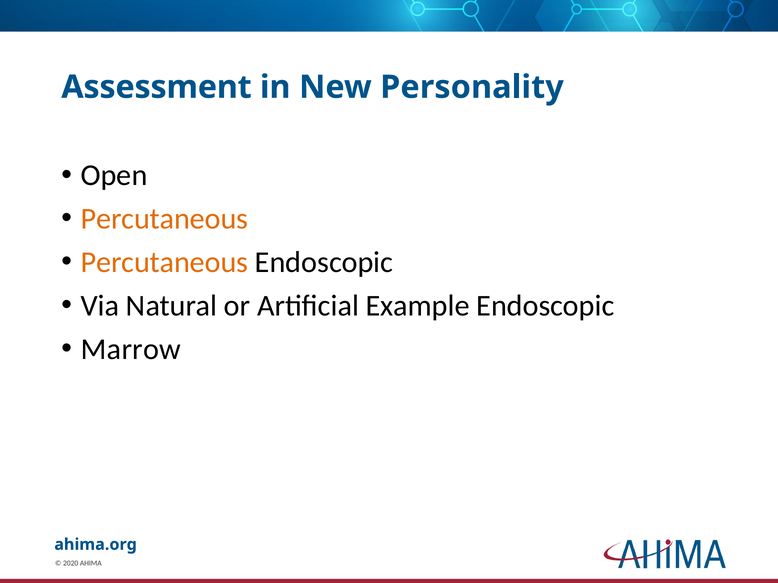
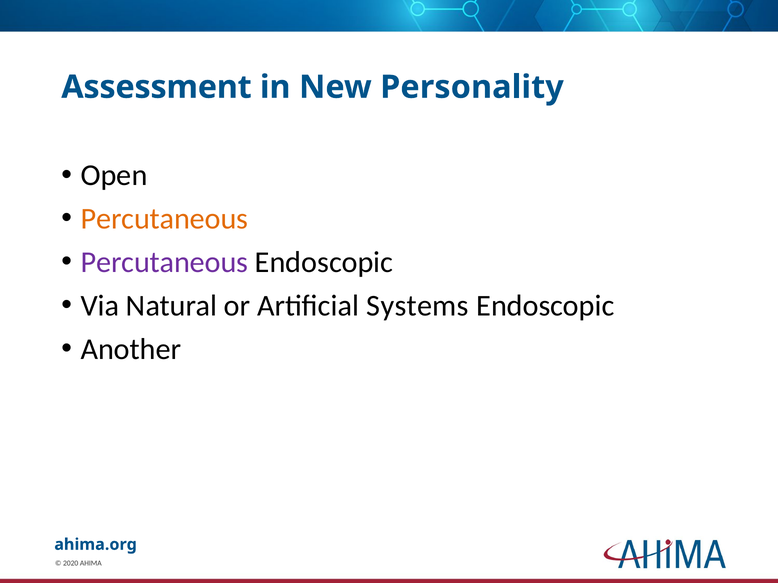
Percutaneous at (164, 262) colour: orange -> purple
Example: Example -> Systems
Marrow: Marrow -> Another
